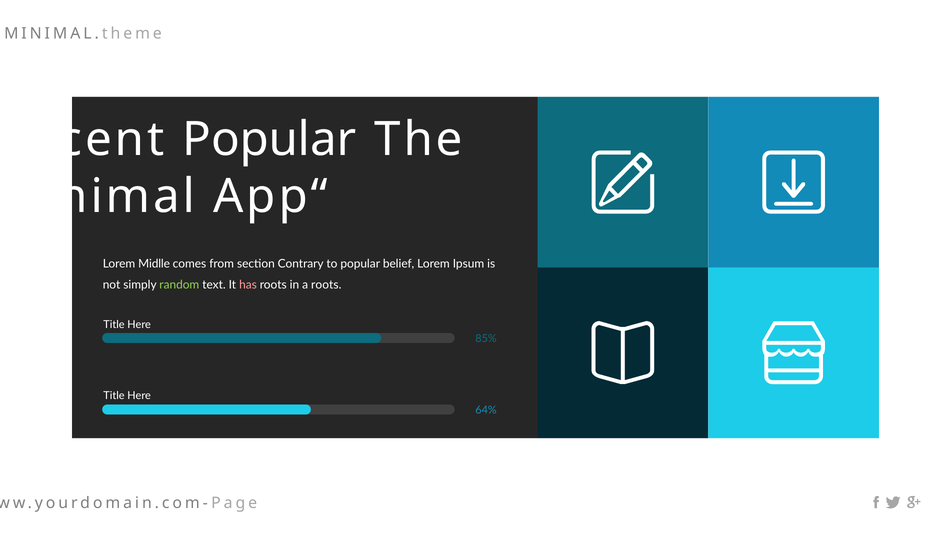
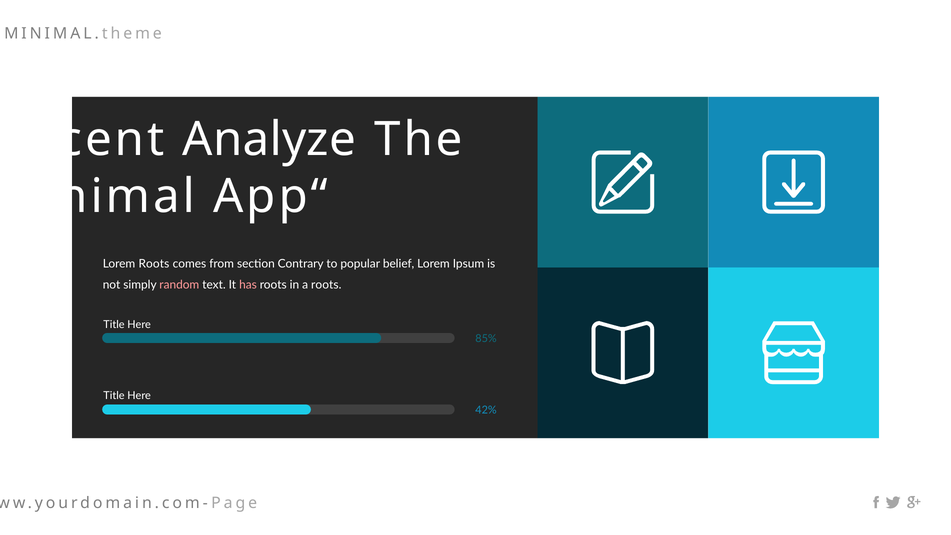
Popular at (269, 140): Popular -> Analyze
Lorem Midlle: Midlle -> Roots
random colour: light green -> pink
64%: 64% -> 42%
